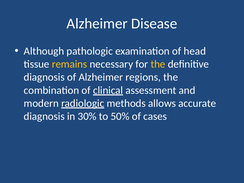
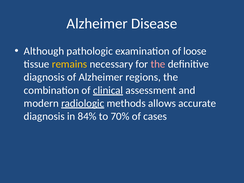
head: head -> loose
the at (158, 64) colour: yellow -> pink
30%: 30% -> 84%
50%: 50% -> 70%
